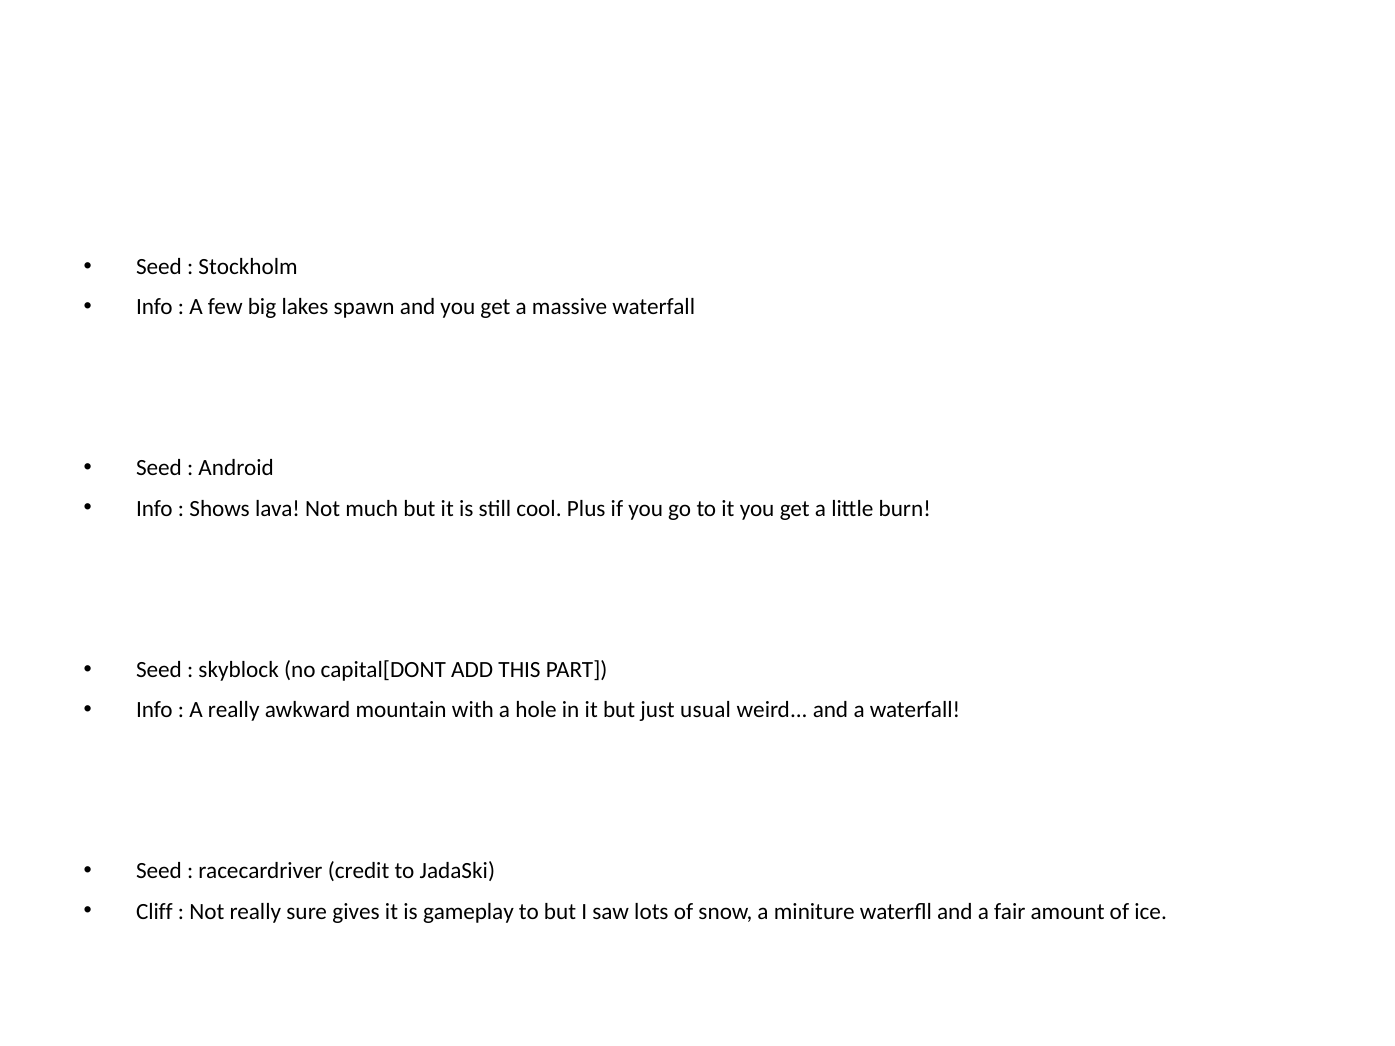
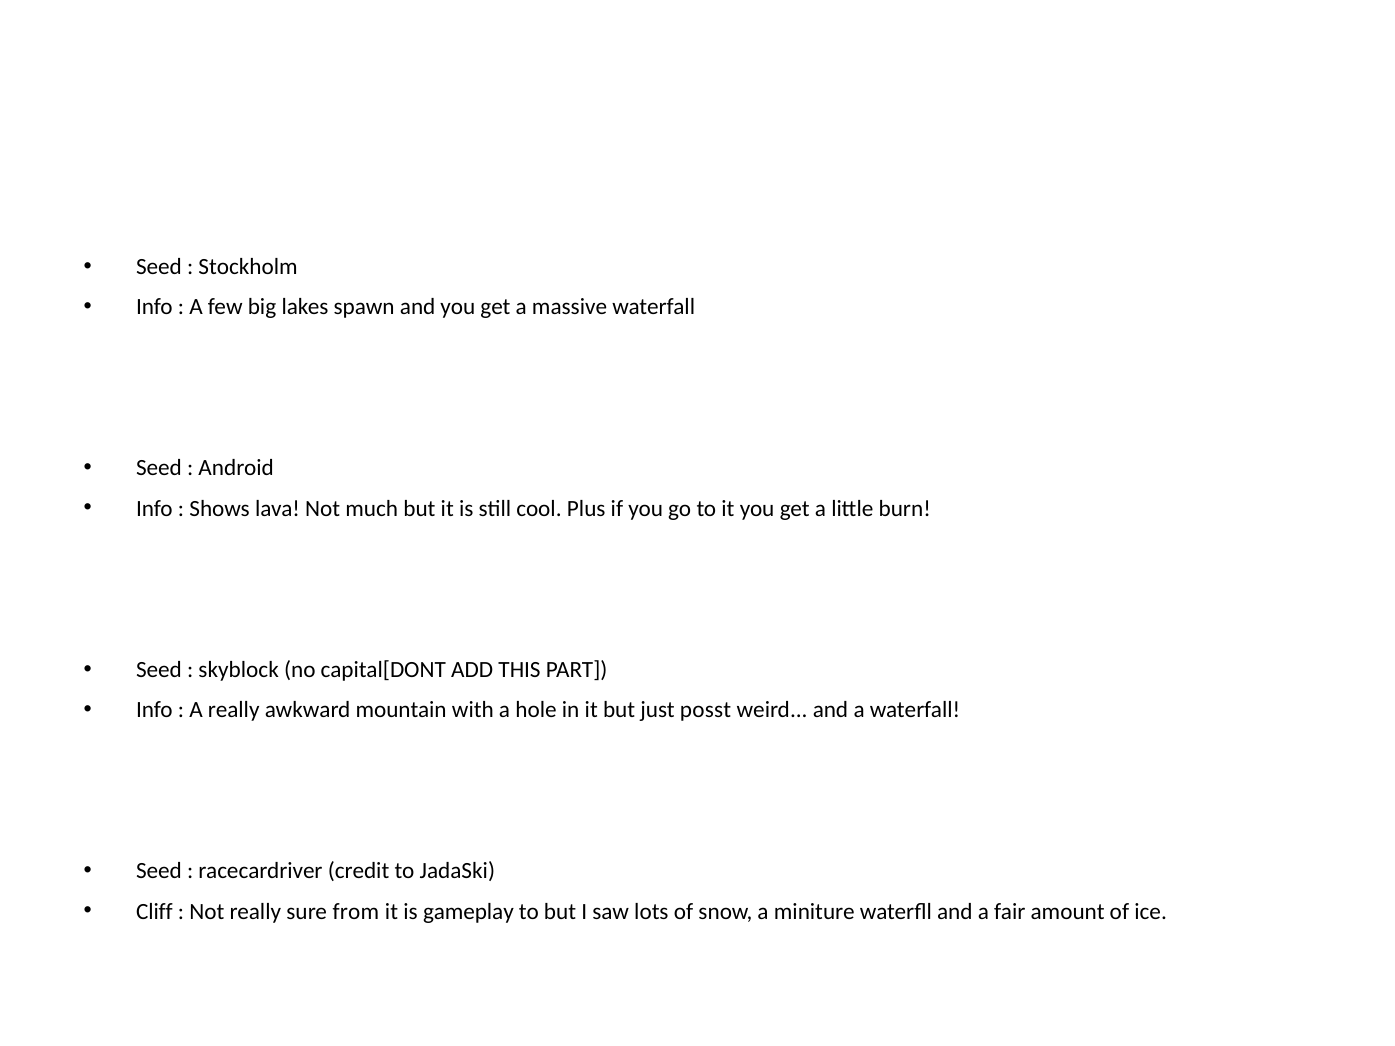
usual: usual -> posst
gives: gives -> from
